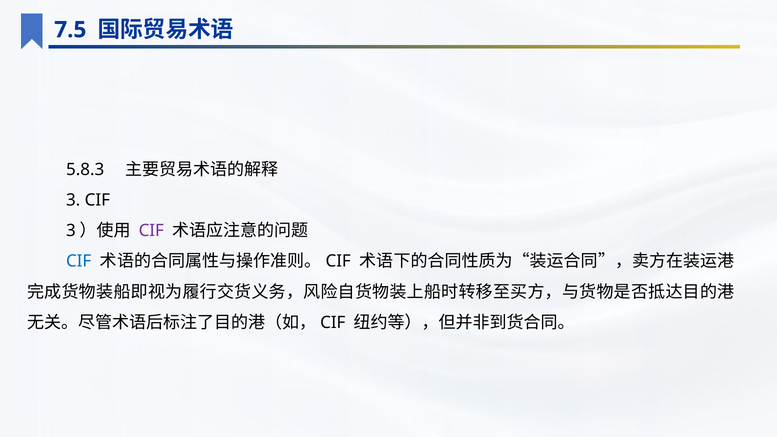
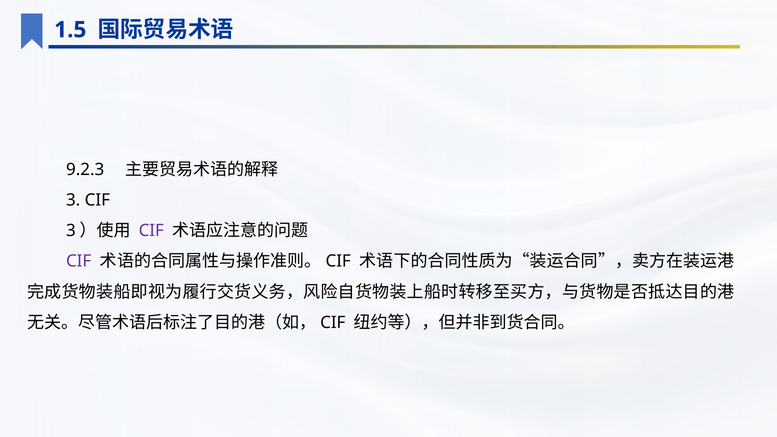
7.5: 7.5 -> 1.5
5.8.3: 5.8.3 -> 9.2.3
CIF at (79, 261) colour: blue -> purple
